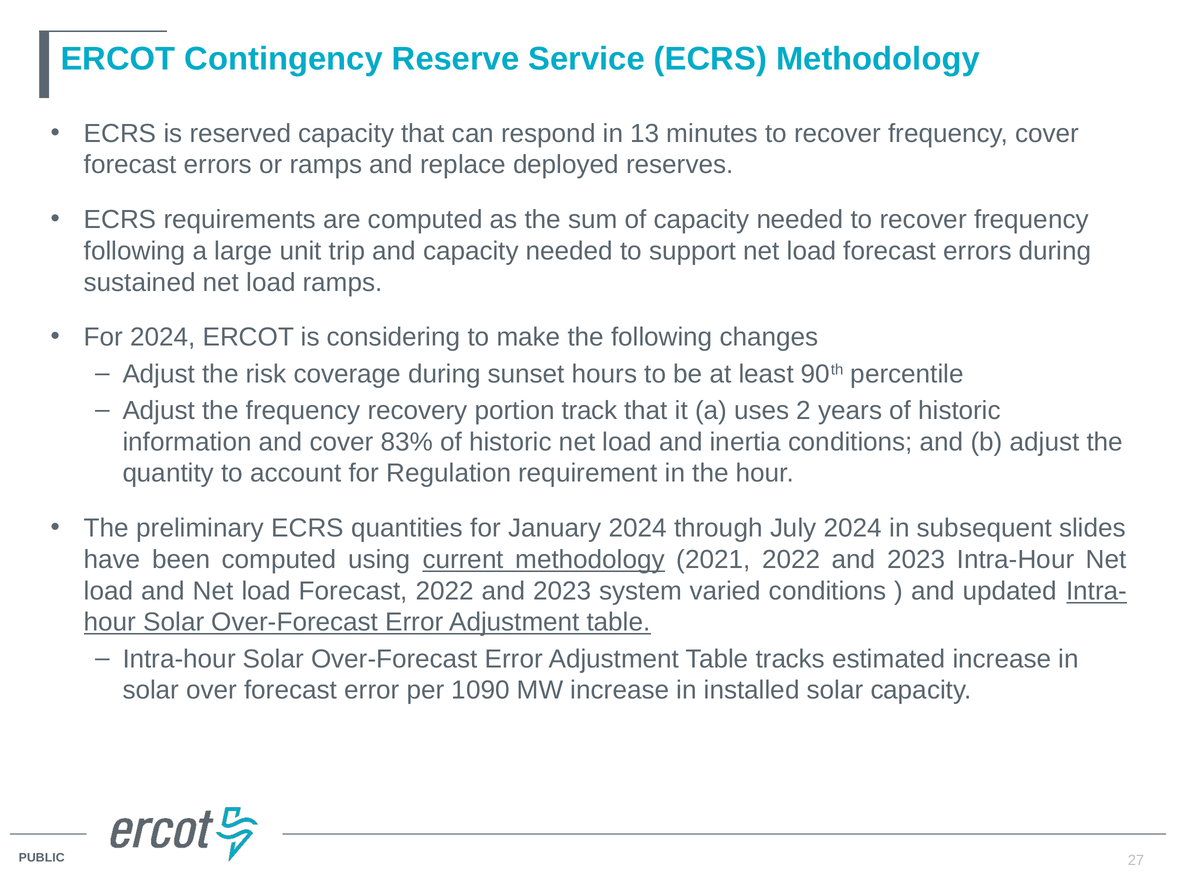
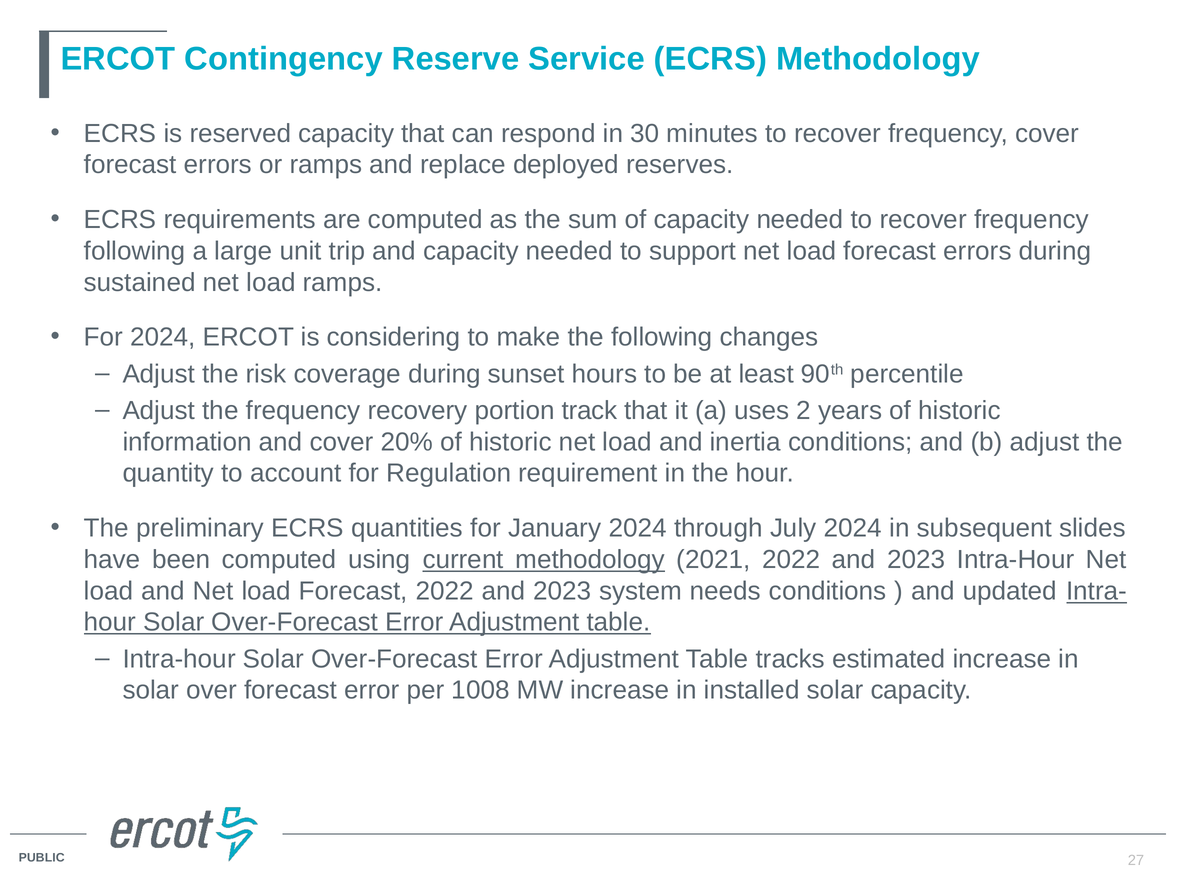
13: 13 -> 30
83%: 83% -> 20%
varied: varied -> needs
1090: 1090 -> 1008
